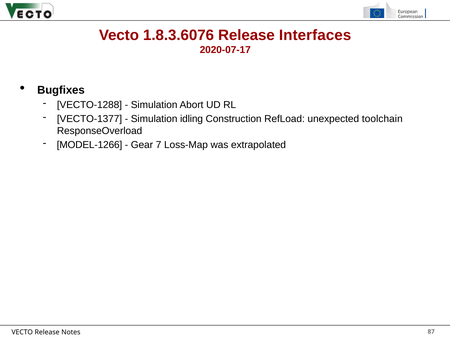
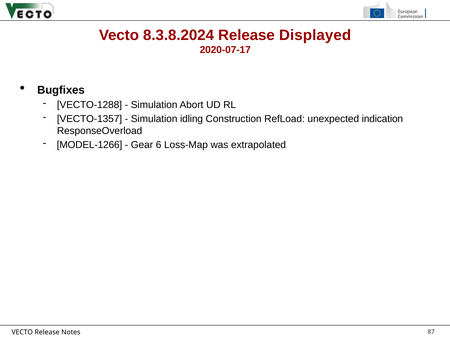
1.8.3.6076: 1.8.3.6076 -> 8.3.8.2024
Interfaces: Interfaces -> Displayed
VECTO-1377: VECTO-1377 -> VECTO-1357
toolchain: toolchain -> indication
7: 7 -> 6
